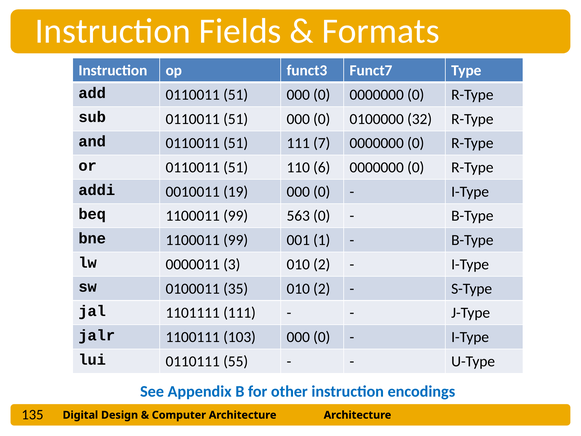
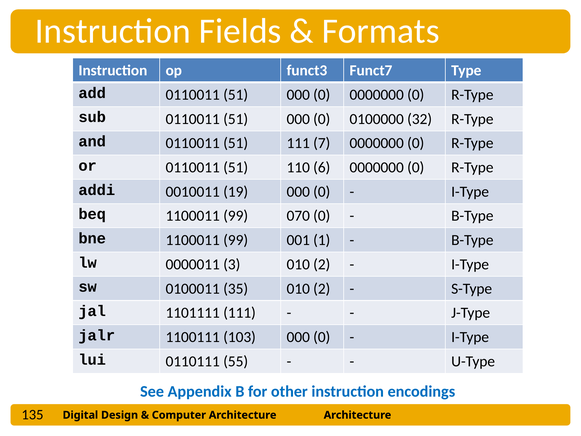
563: 563 -> 070
